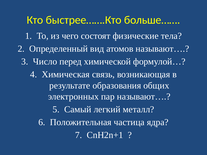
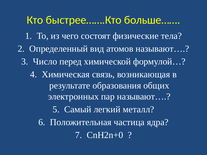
CnH2n+1: CnH2n+1 -> CnH2n+0
